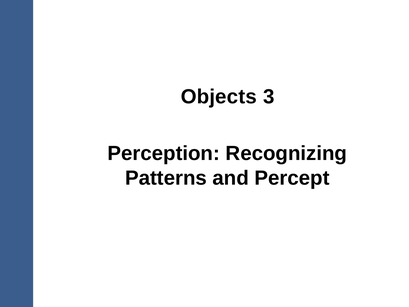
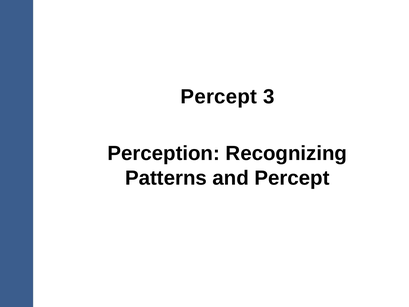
Objects at (219, 97): Objects -> Percept
